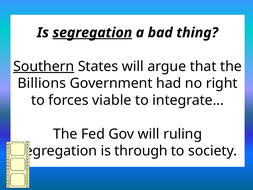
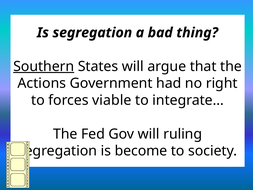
segregation at (92, 33) underline: present -> none
Billions: Billions -> Actions
through: through -> become
